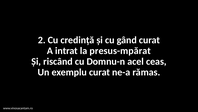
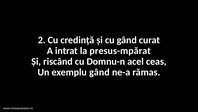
exemplu curat: curat -> gând
